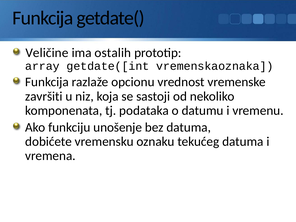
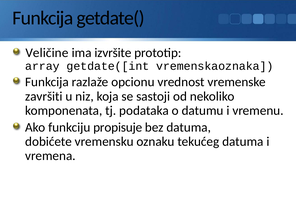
ostalih: ostalih -> izvršite
unošenje: unošenje -> propisuje
